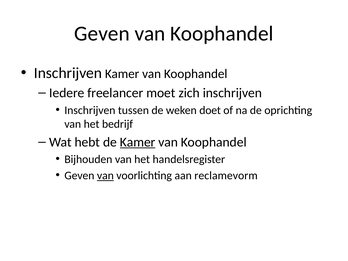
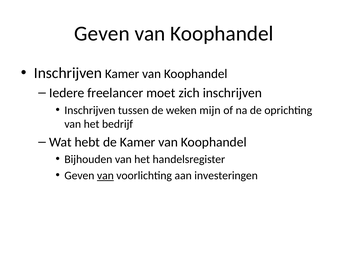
doet: doet -> mijn
Kamer at (138, 142) underline: present -> none
reclamevorm: reclamevorm -> investeringen
